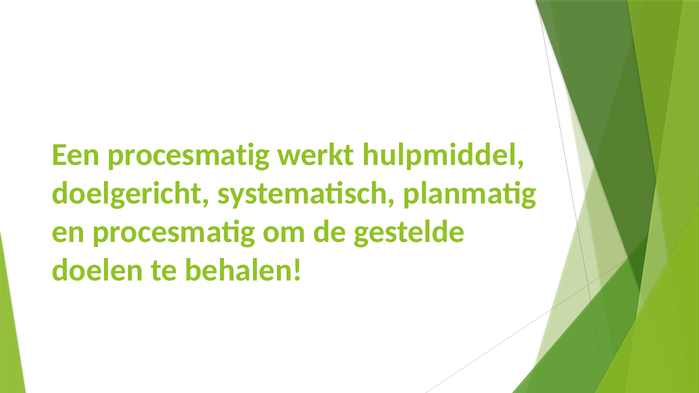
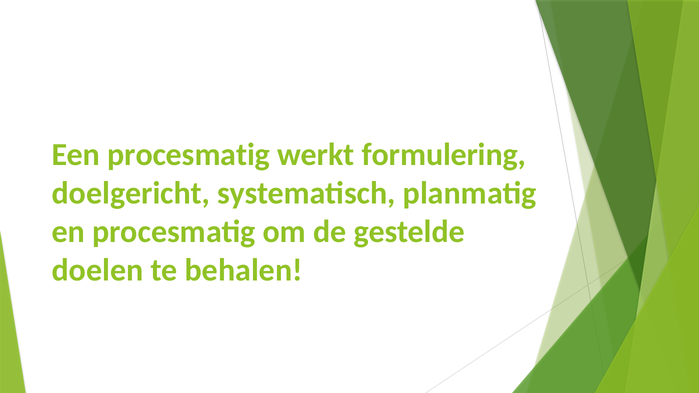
hulpmiddel: hulpmiddel -> formulering
